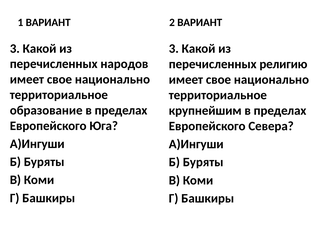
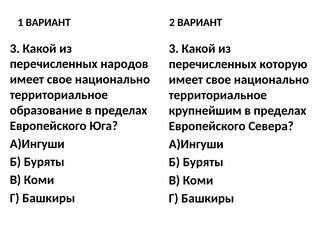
религию: религию -> которую
